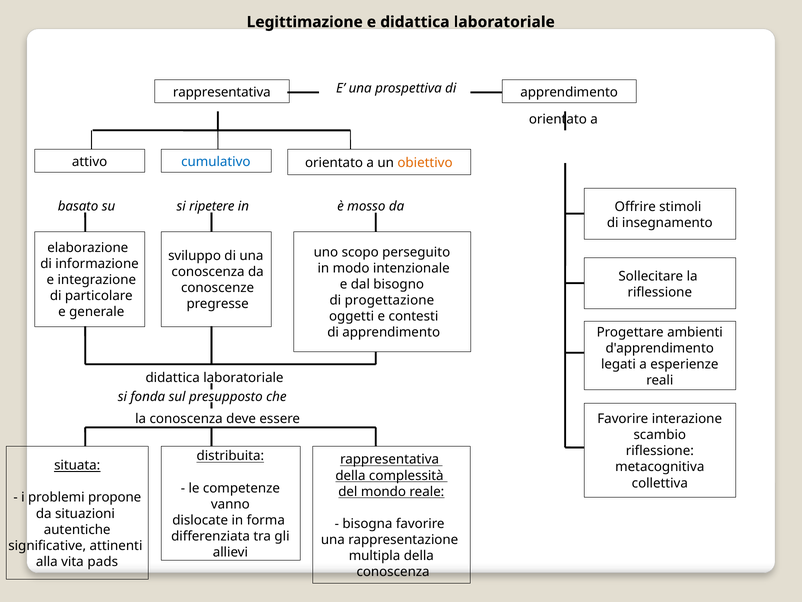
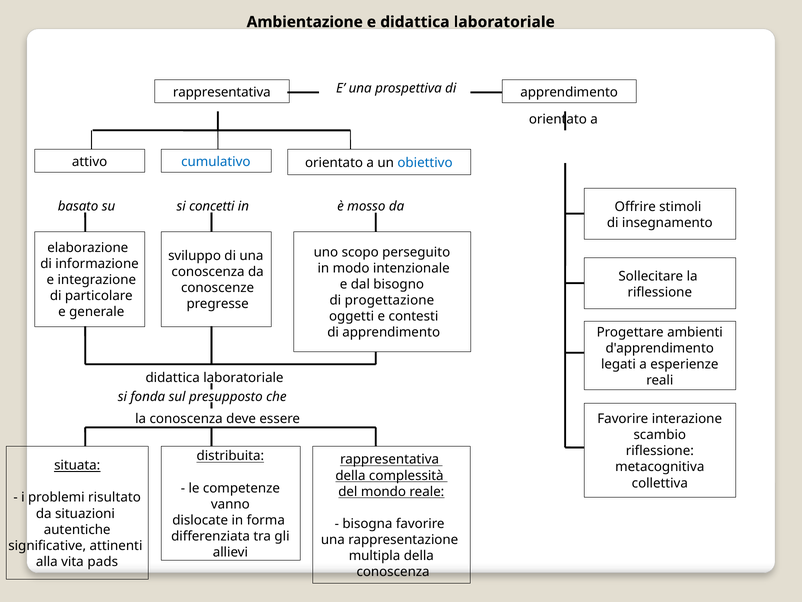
Legittimazione: Legittimazione -> Ambientazione
obiettivo colour: orange -> blue
ripetere: ripetere -> concetti
propone: propone -> risultato
